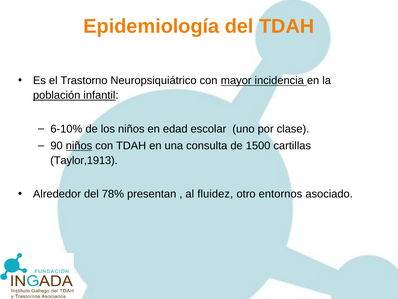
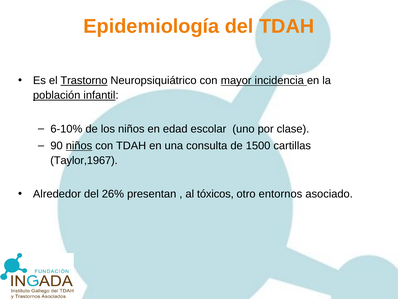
Trastorno underline: none -> present
Taylor,1913: Taylor,1913 -> Taylor,1967
78%: 78% -> 26%
fluidez: fluidez -> tóxicos
